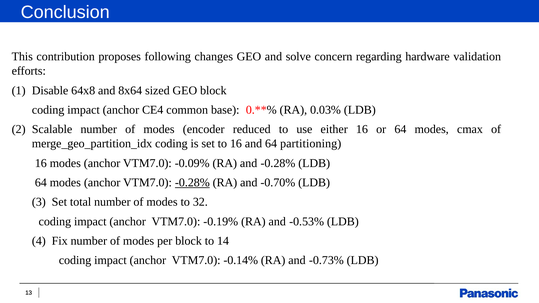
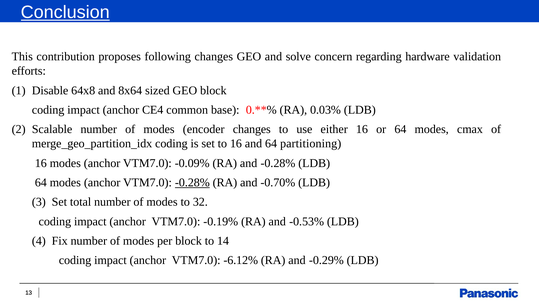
Conclusion underline: none -> present
encoder reduced: reduced -> changes
-0.14%: -0.14% -> -6.12%
-0.73%: -0.73% -> -0.29%
